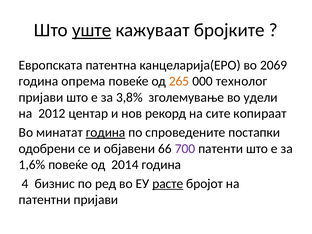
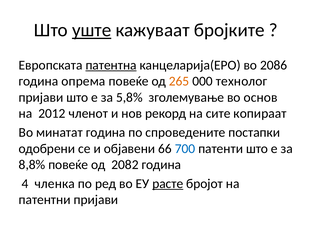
патентна underline: none -> present
2069: 2069 -> 2086
3,8%: 3,8% -> 5,8%
удели: удели -> основ
центар: центар -> членот
година at (106, 132) underline: present -> none
700 colour: purple -> blue
1,6%: 1,6% -> 8,8%
2014: 2014 -> 2082
бизнис: бизнис -> членка
